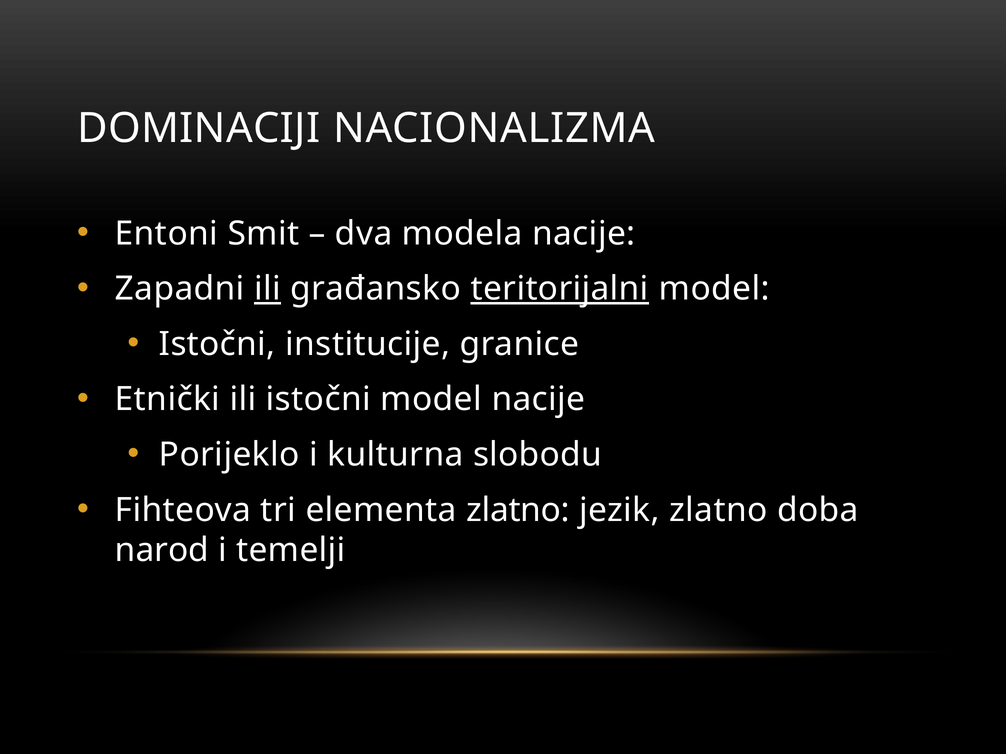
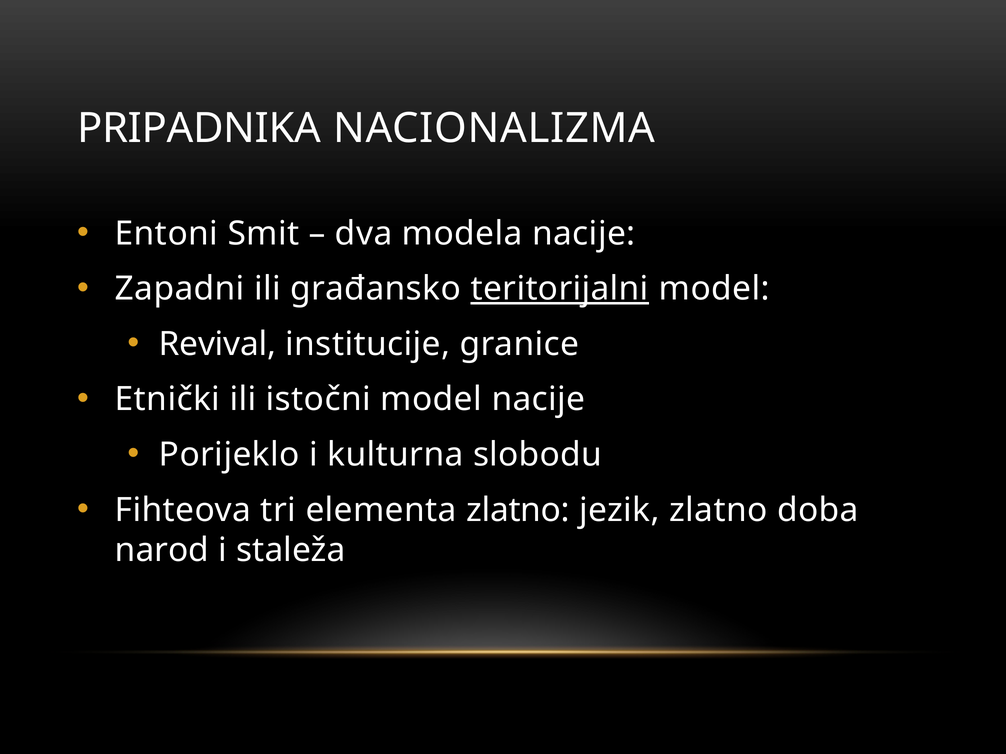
DOMINACIJI: DOMINACIJI -> PRIPADNIKA
ili at (267, 289) underline: present -> none
Istočni at (217, 344): Istočni -> Revival
temelji: temelji -> staleža
